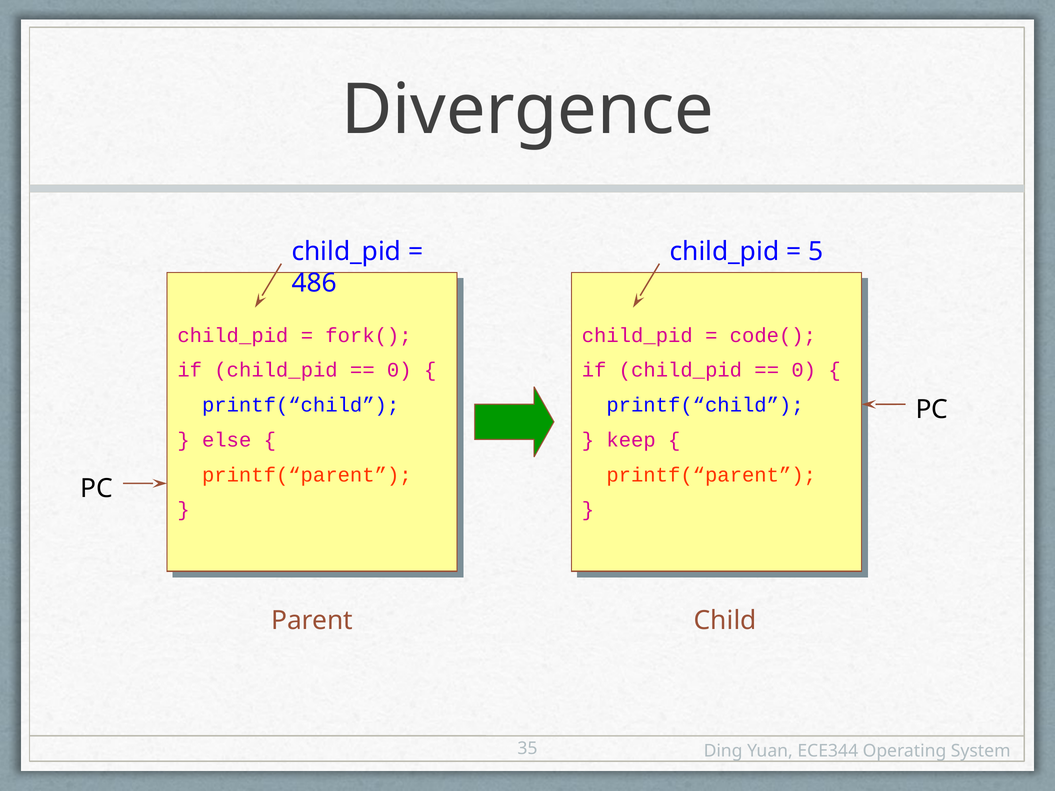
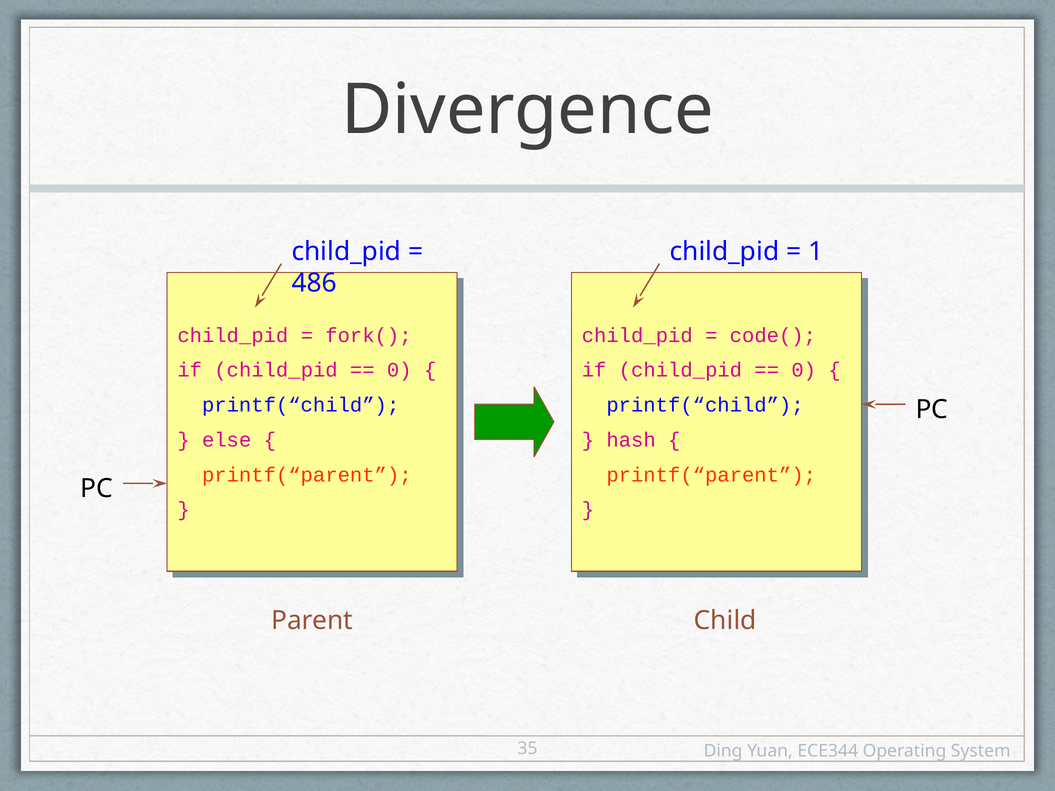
5: 5 -> 1
keep: keep -> hash
